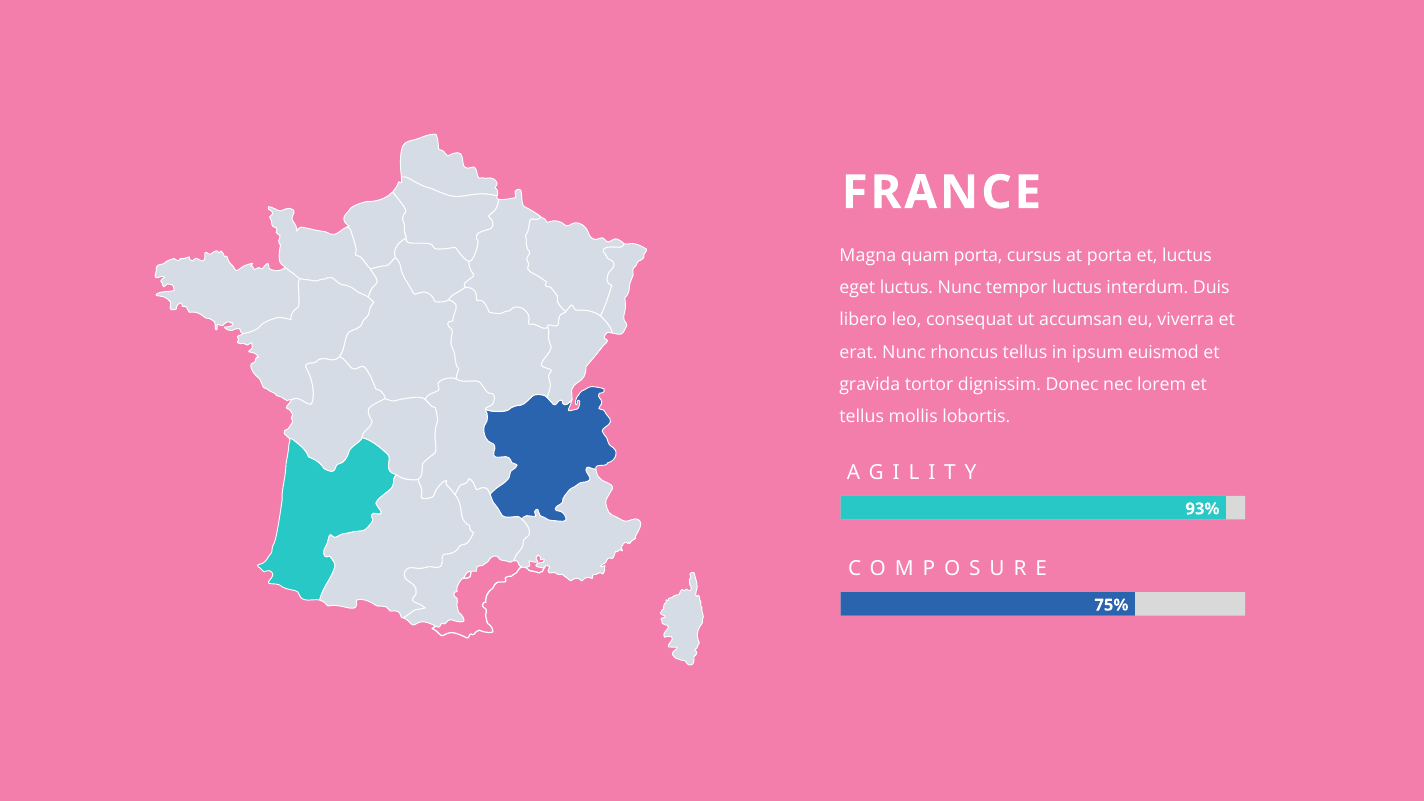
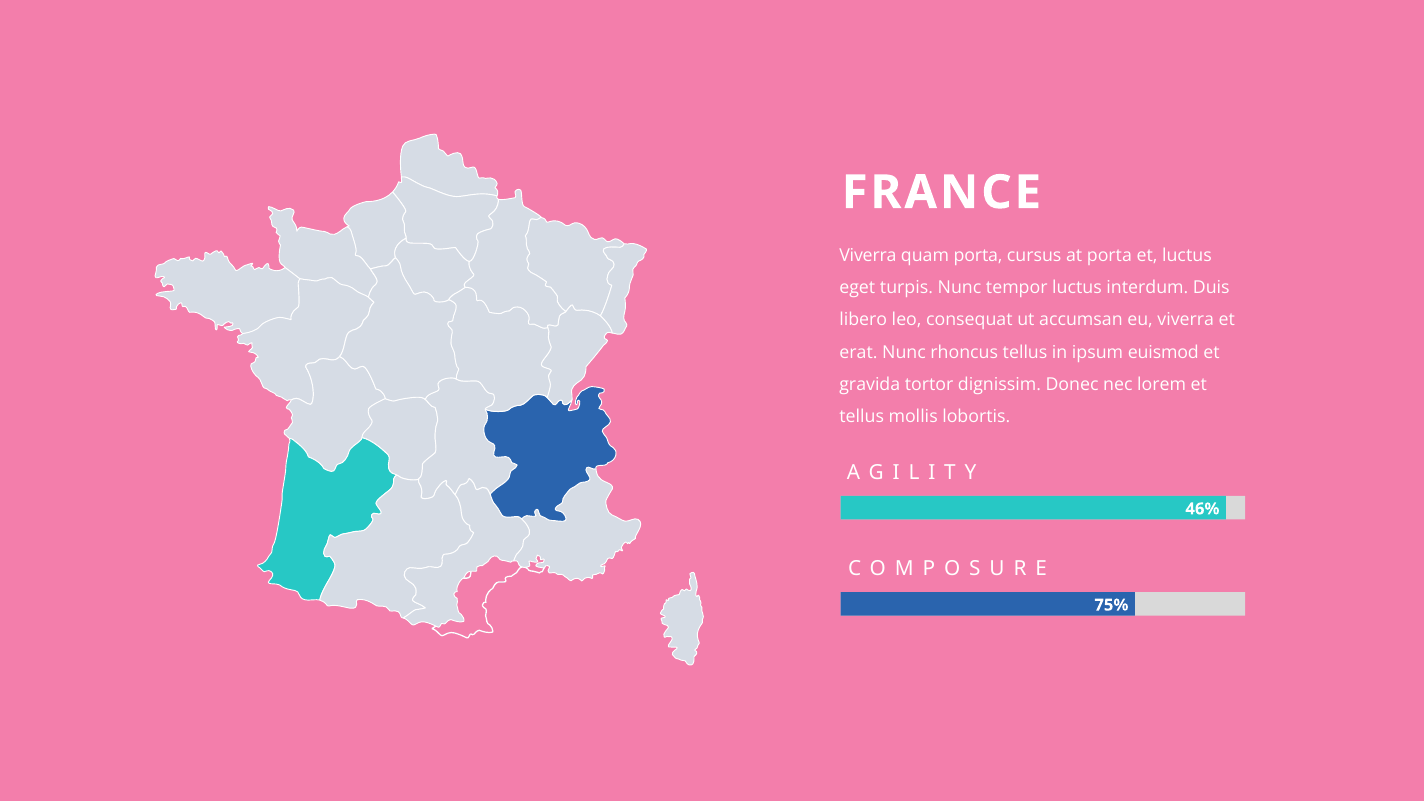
Magna at (868, 256): Magna -> Viverra
eget luctus: luctus -> turpis
93%: 93% -> 46%
